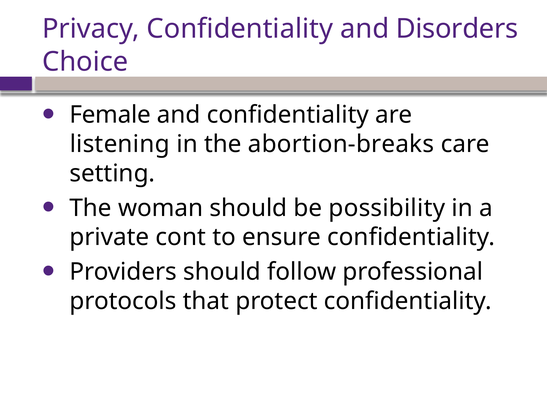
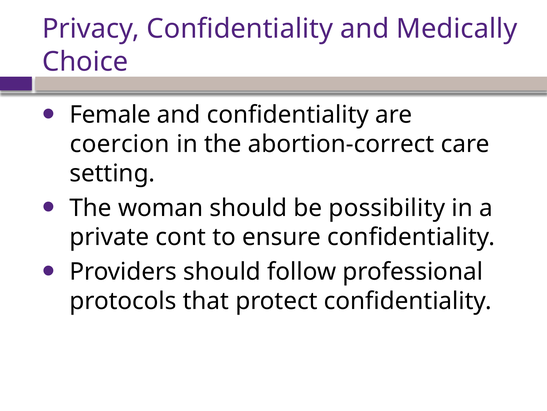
Disorders: Disorders -> Medically
listening: listening -> coercion
abortion-breaks: abortion-breaks -> abortion-correct
